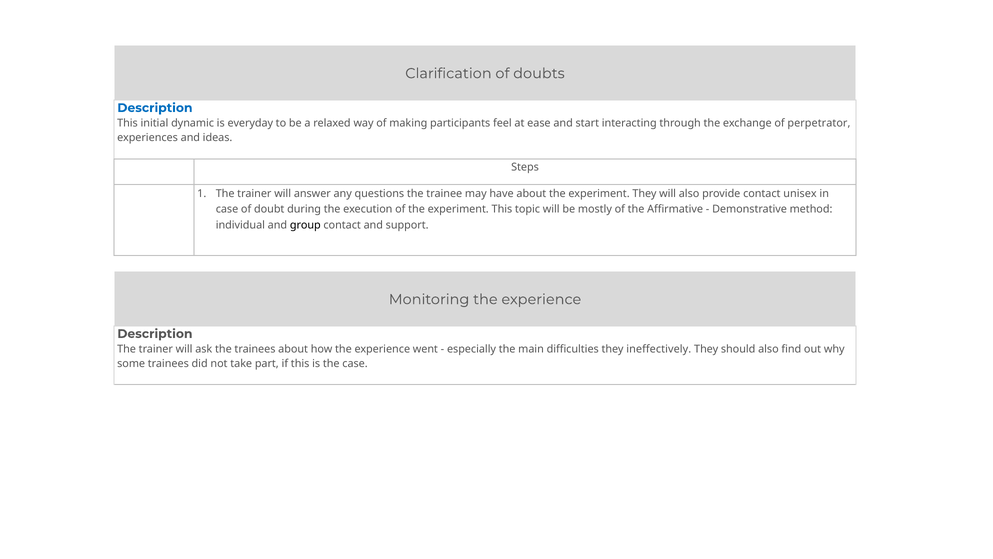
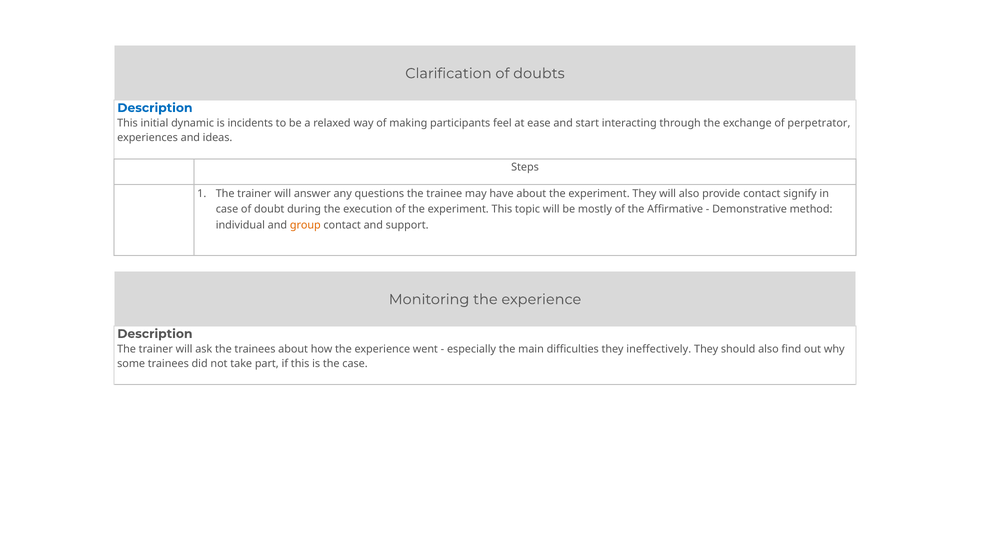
everyday: everyday -> incidents
unisex: unisex -> signify
group colour: black -> orange
